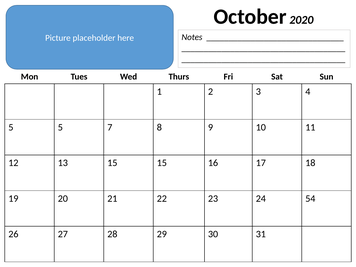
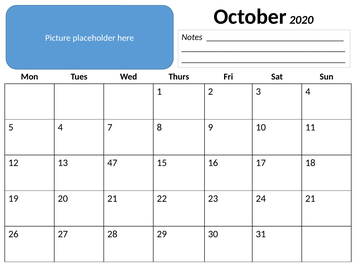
5 5: 5 -> 4
13 15: 15 -> 47
24 54: 54 -> 21
